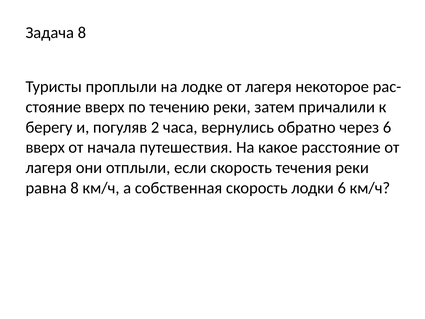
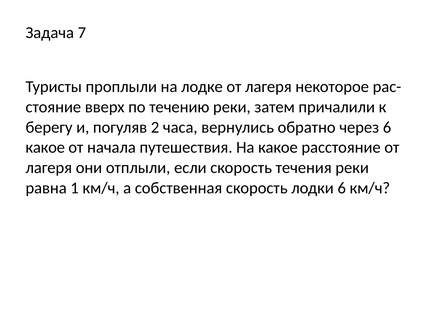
Задача 8: 8 -> 7
вверх at (45, 147): вверх -> какое
равна 8: 8 -> 1
